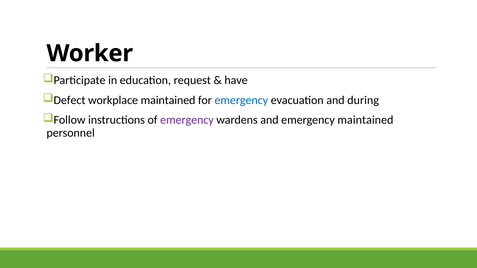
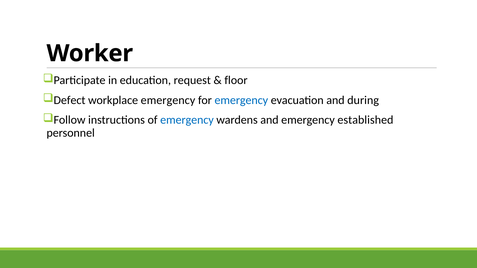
have: have -> floor
workplace maintained: maintained -> emergency
emergency at (187, 120) colour: purple -> blue
emergency maintained: maintained -> established
